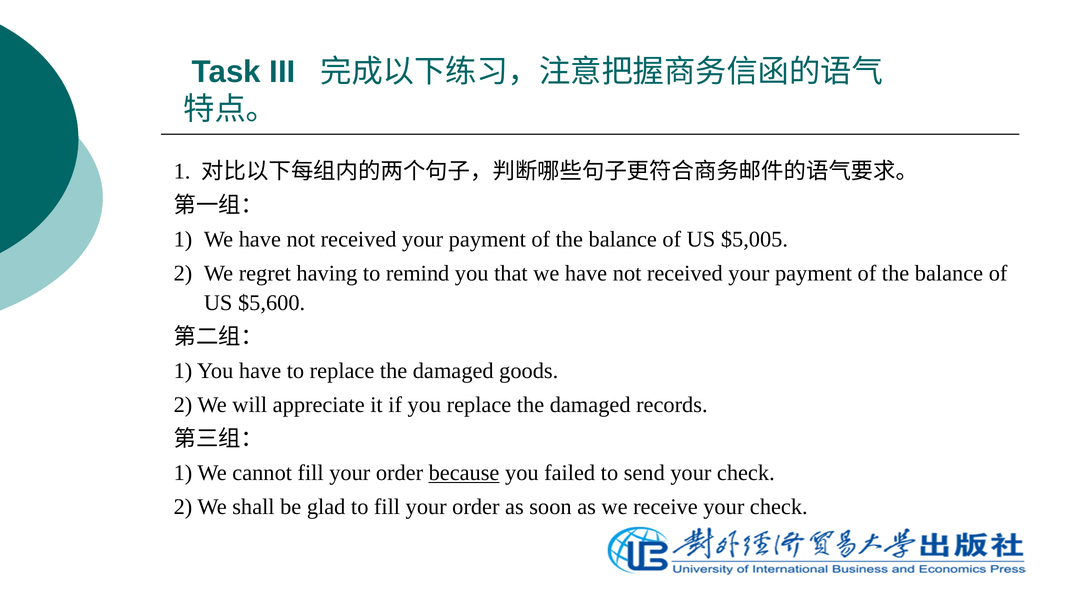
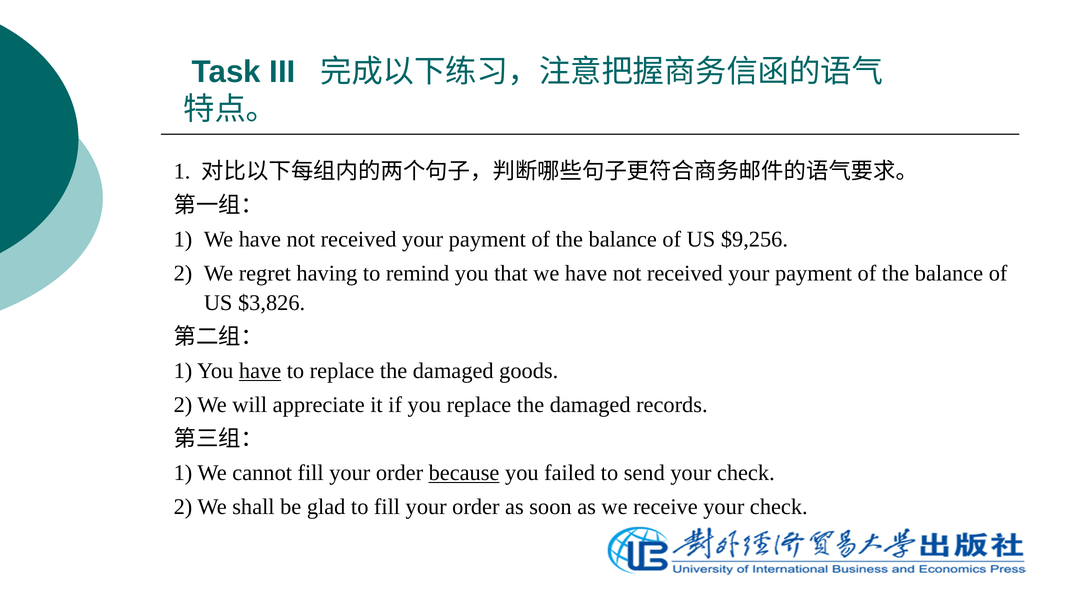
$5,005: $5,005 -> $9,256
$5,600: $5,600 -> $3,826
have at (260, 371) underline: none -> present
